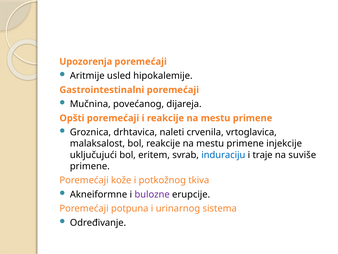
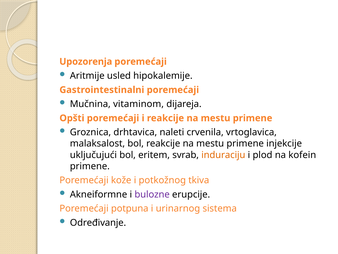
povećanog: povećanog -> vitaminom
induraciju colour: blue -> orange
traje: traje -> plod
suviše: suviše -> kofein
